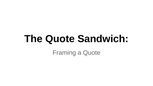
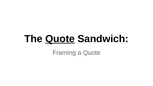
Quote at (60, 39) underline: none -> present
